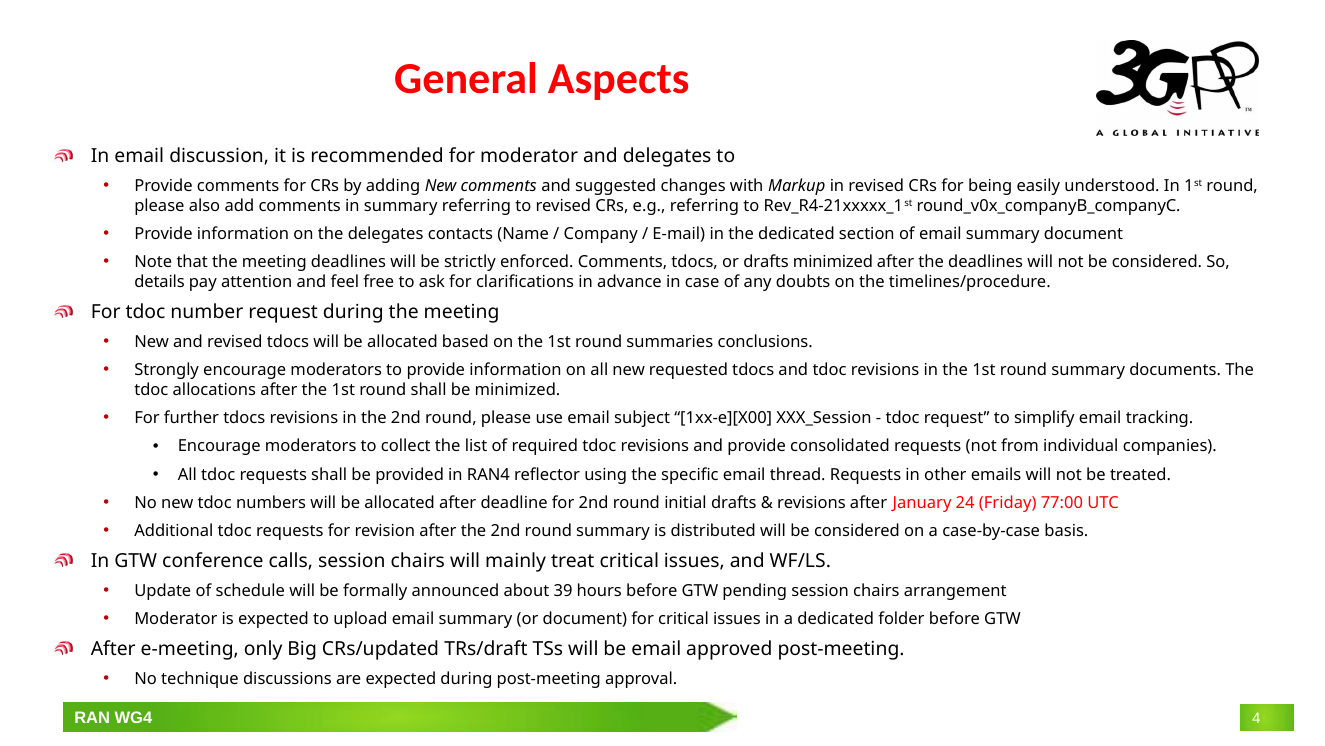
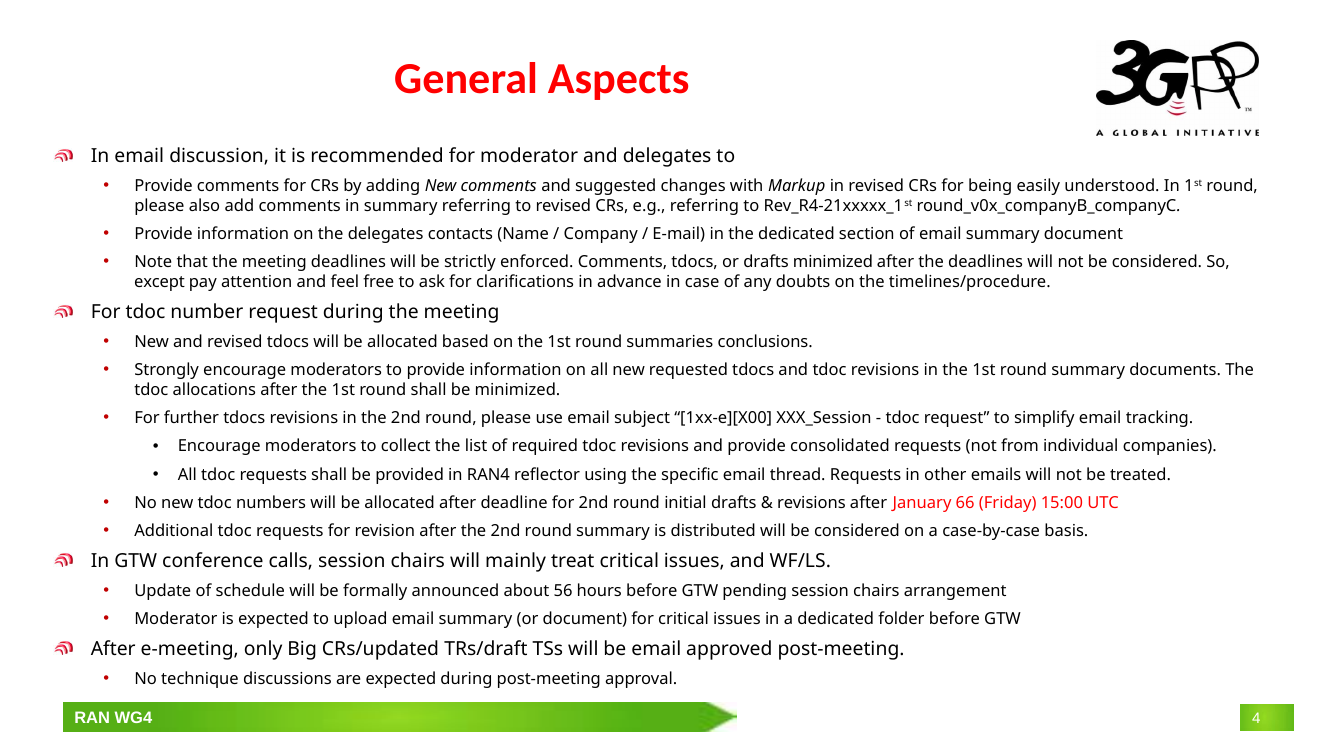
details: details -> except
24: 24 -> 66
77:00: 77:00 -> 15:00
39: 39 -> 56
